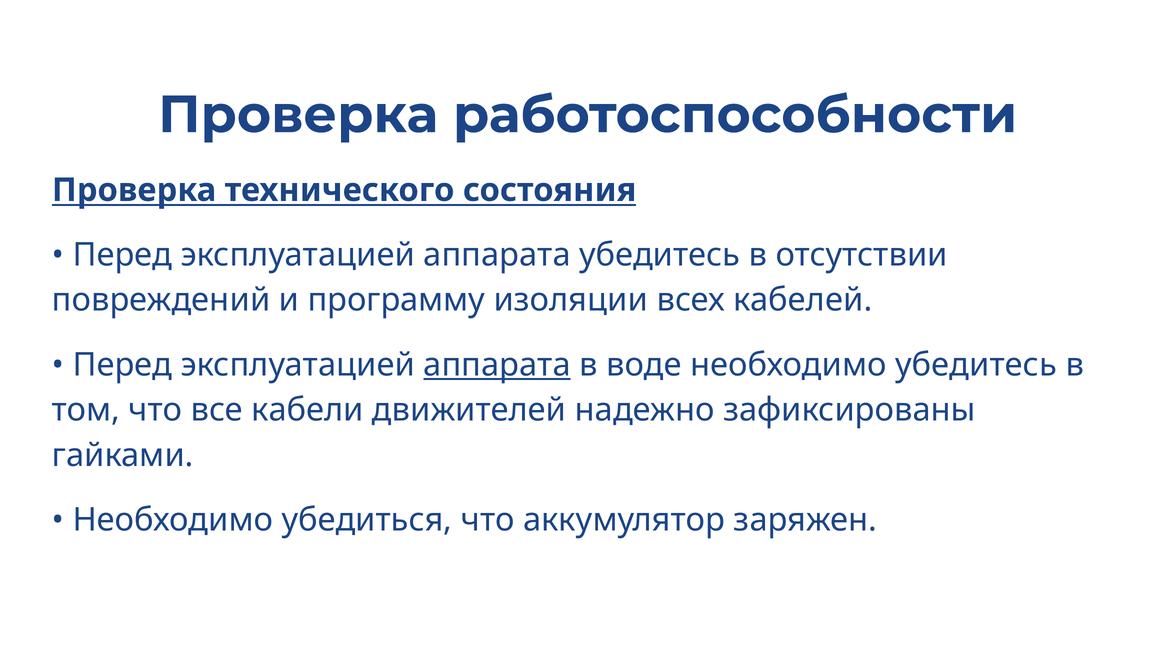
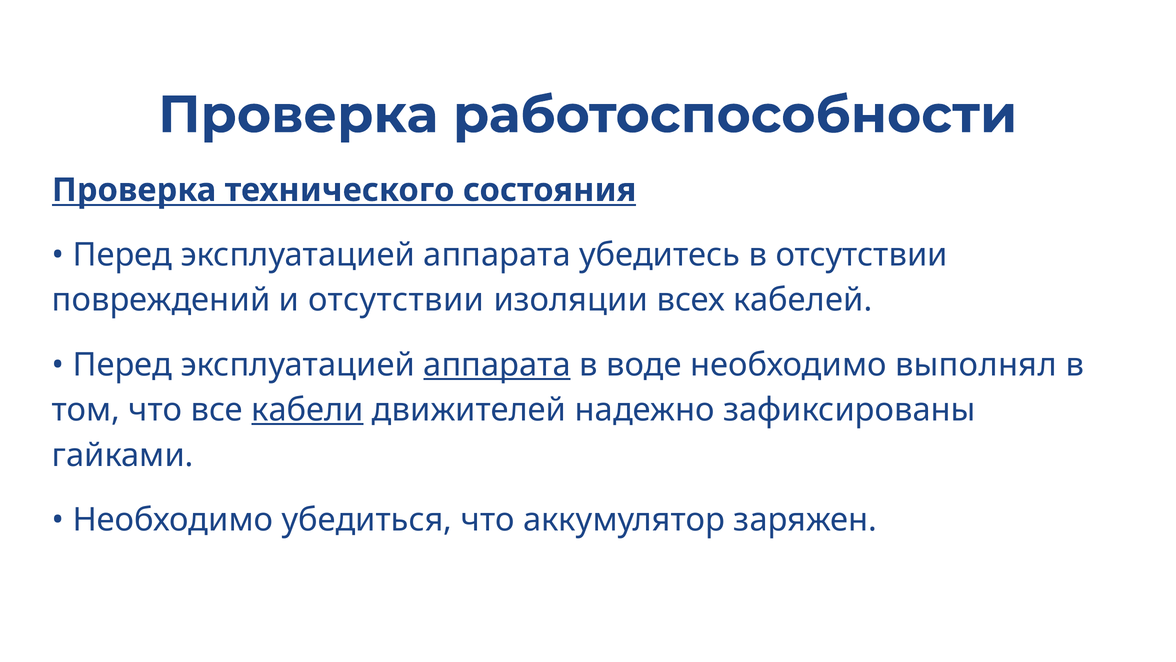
и программу: программу -> отсутствии
необходимо убедитесь: убедитесь -> выполнял
кабели underline: none -> present
